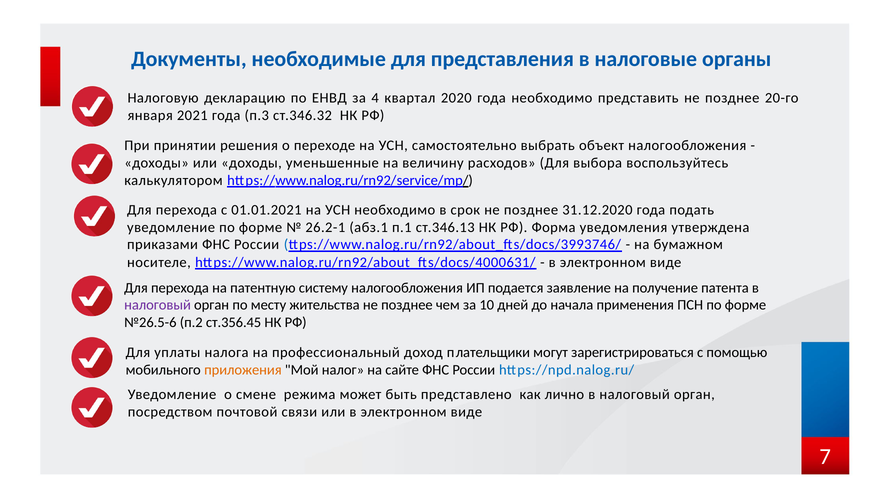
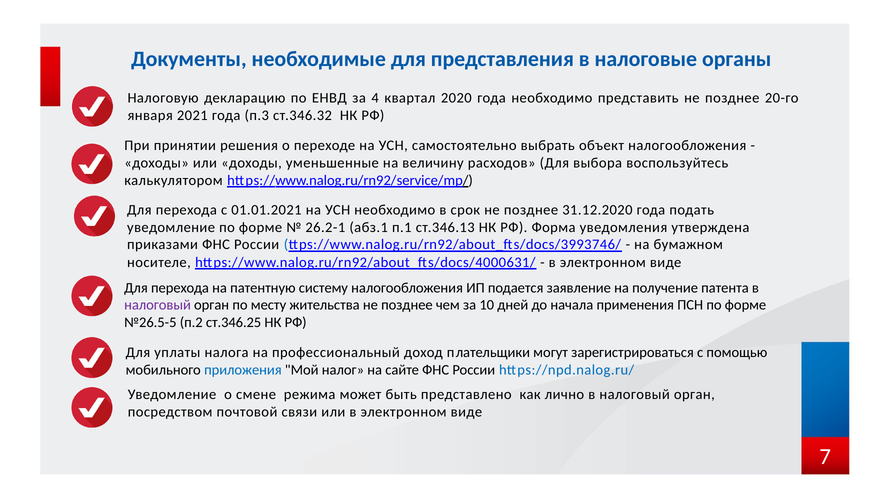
№26.5-6: №26.5-6 -> №26.5-5
ст.356.45: ст.356.45 -> ст.346.25
приложения colour: orange -> blue
